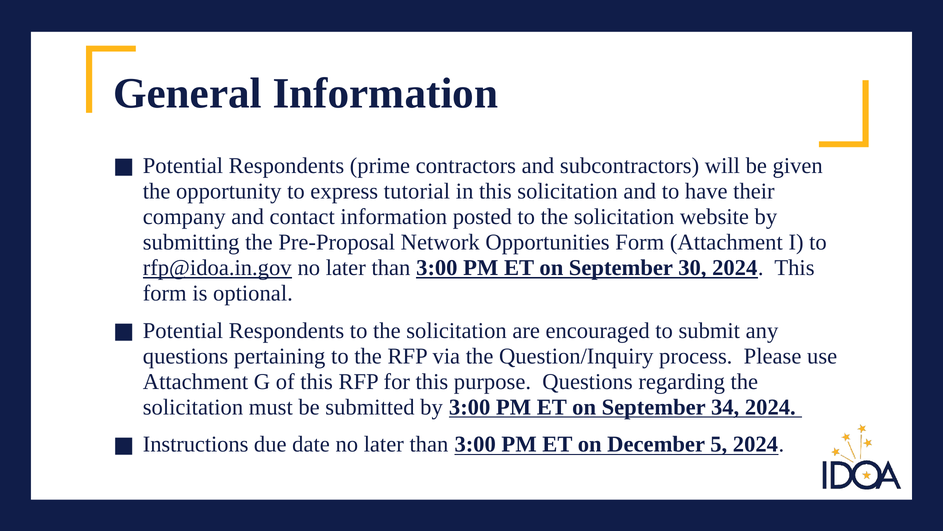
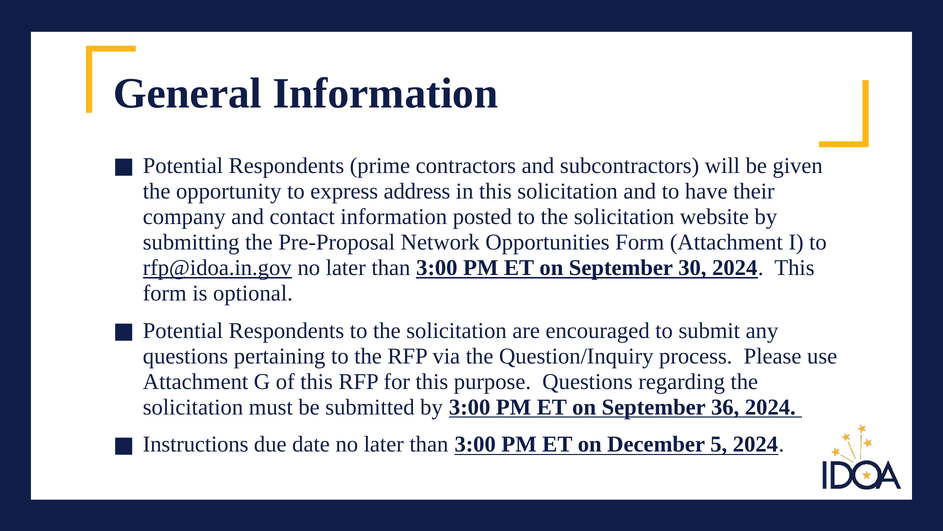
tutorial: tutorial -> address
34: 34 -> 36
